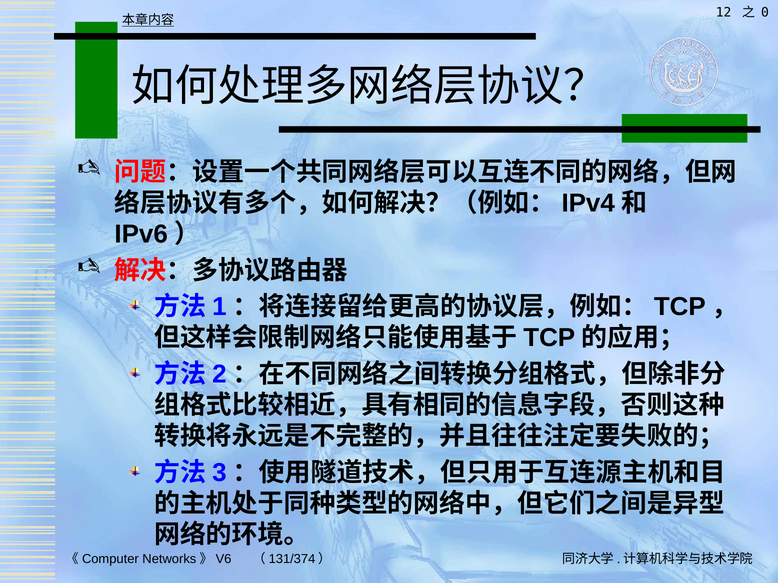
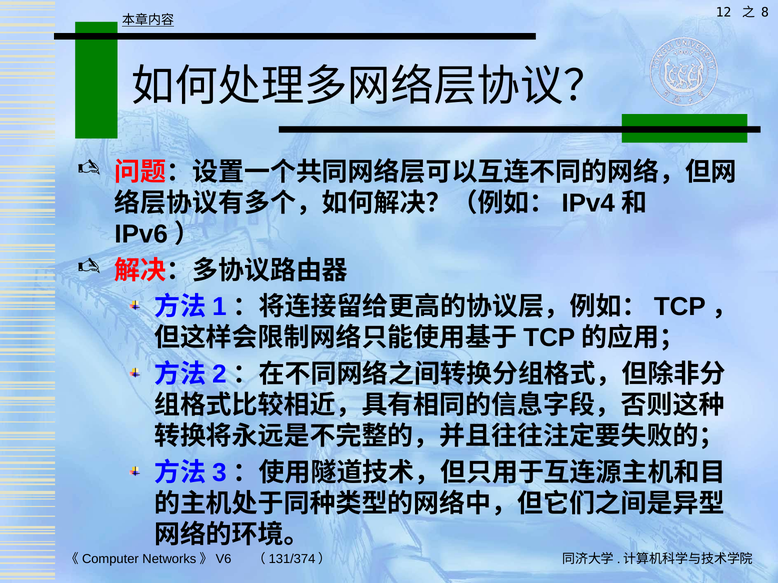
0: 0 -> 8
